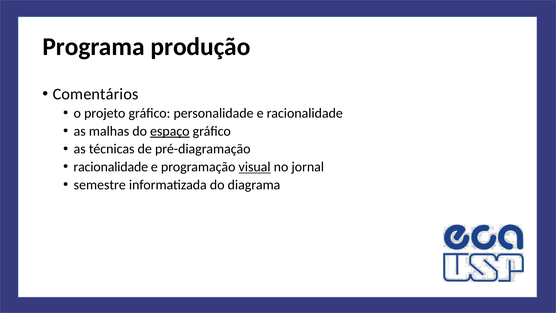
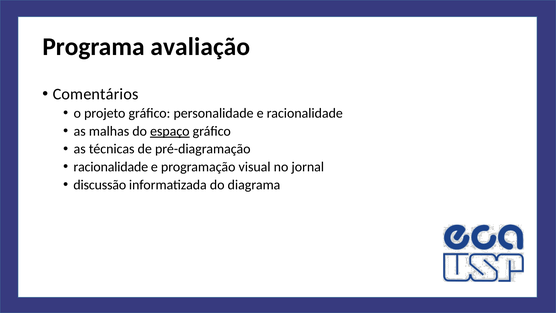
produção: produção -> avaliação
visual underline: present -> none
semestre: semestre -> discussão
